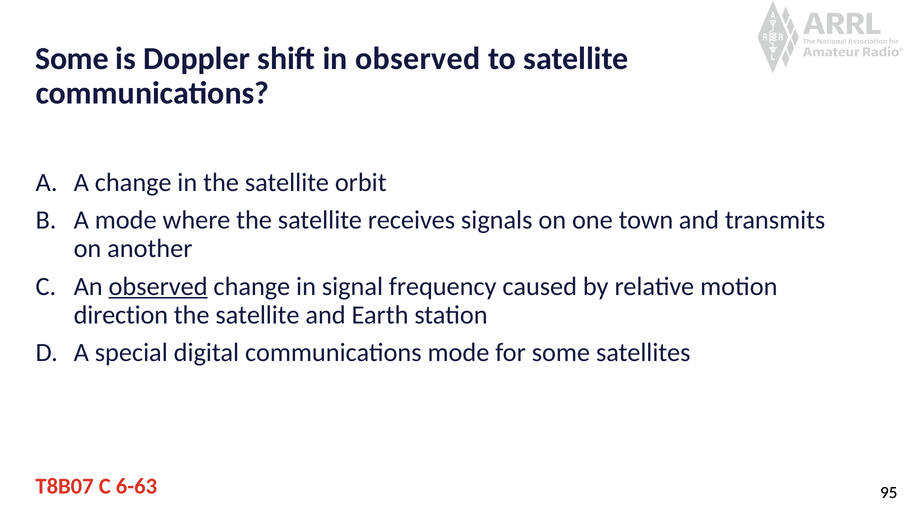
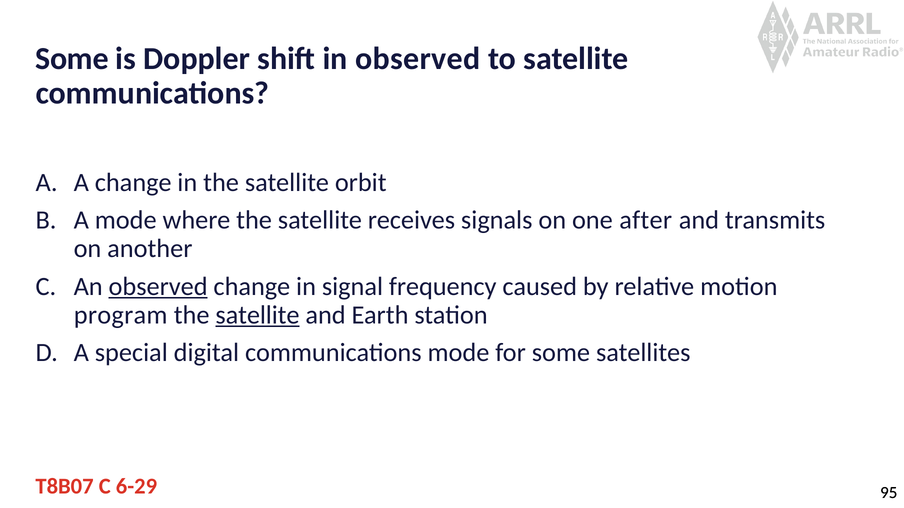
town: town -> after
direction: direction -> program
satellite at (257, 315) underline: none -> present
6-63: 6-63 -> 6-29
